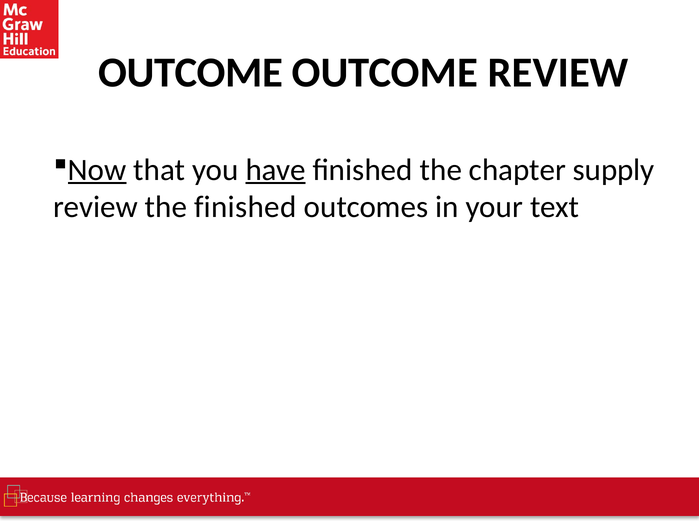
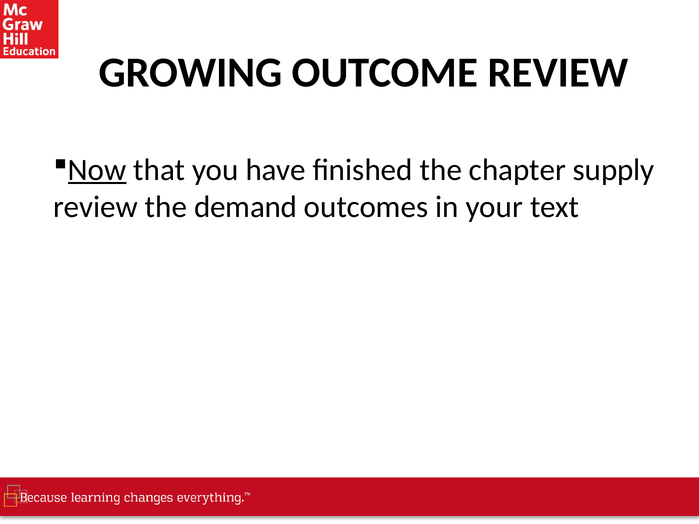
OUTCOME at (191, 73): OUTCOME -> GROWING
have underline: present -> none
the finished: finished -> demand
